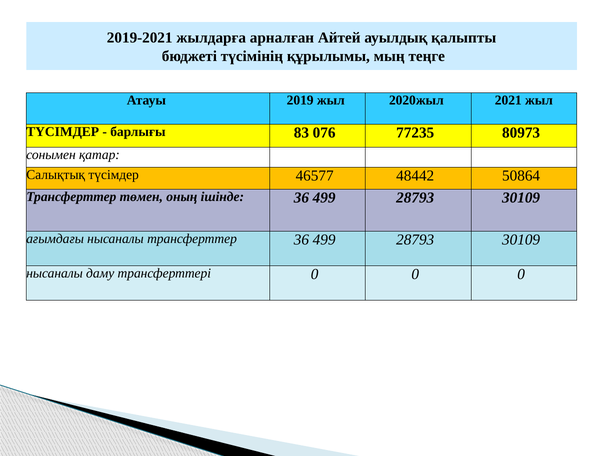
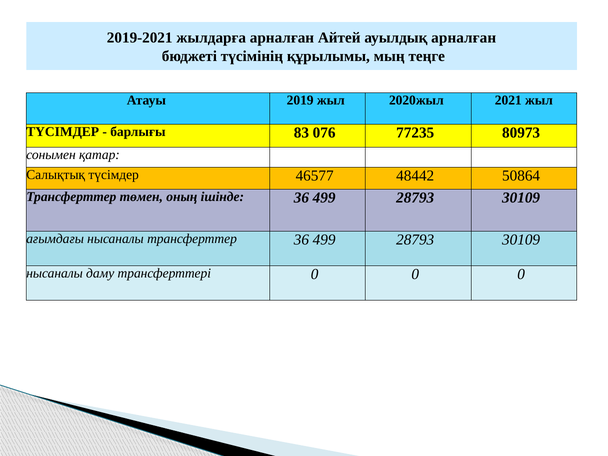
ауылдық қалыпты: қалыпты -> арналған
